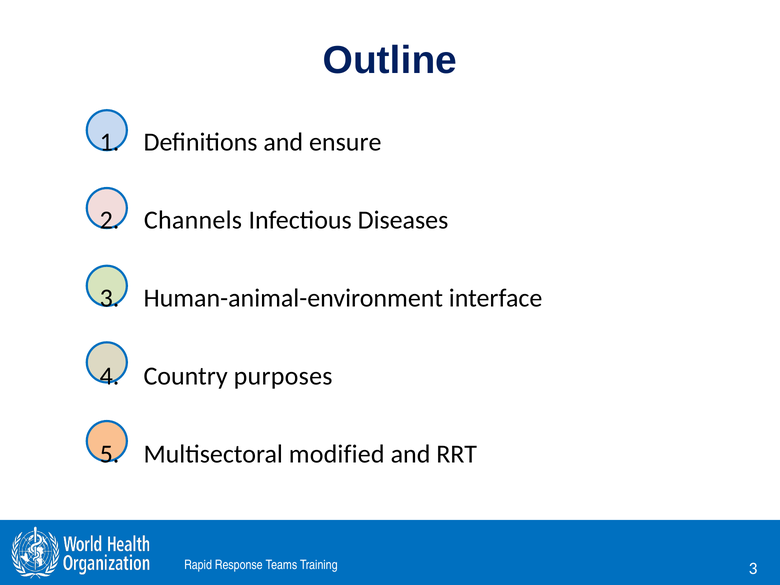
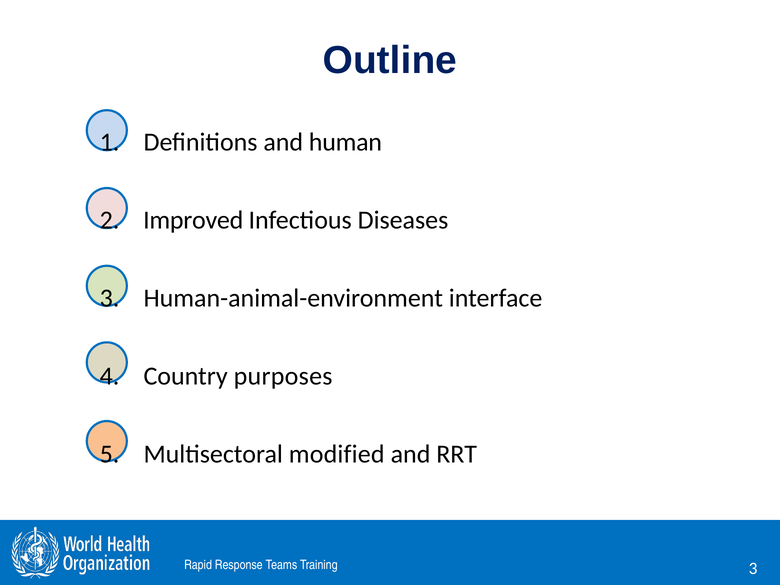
ensure: ensure -> human
Channels: Channels -> Improved
